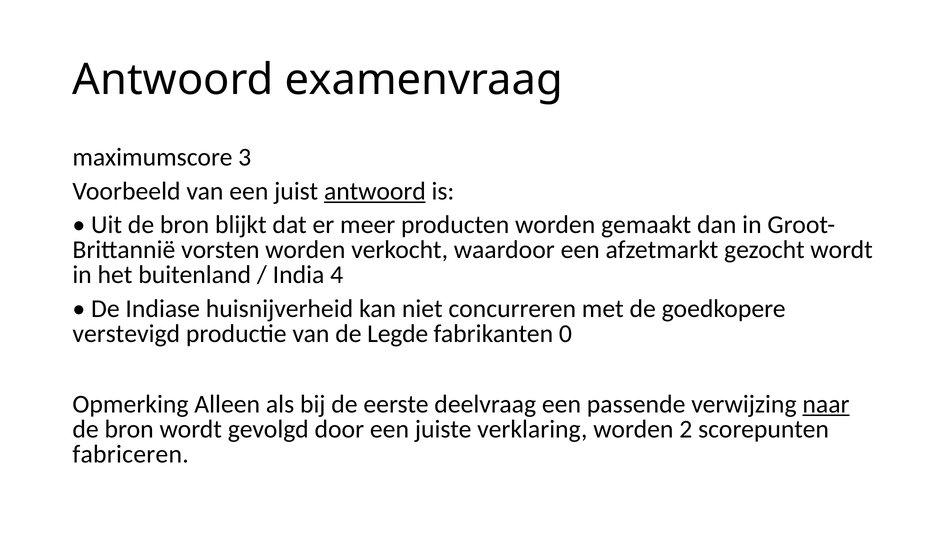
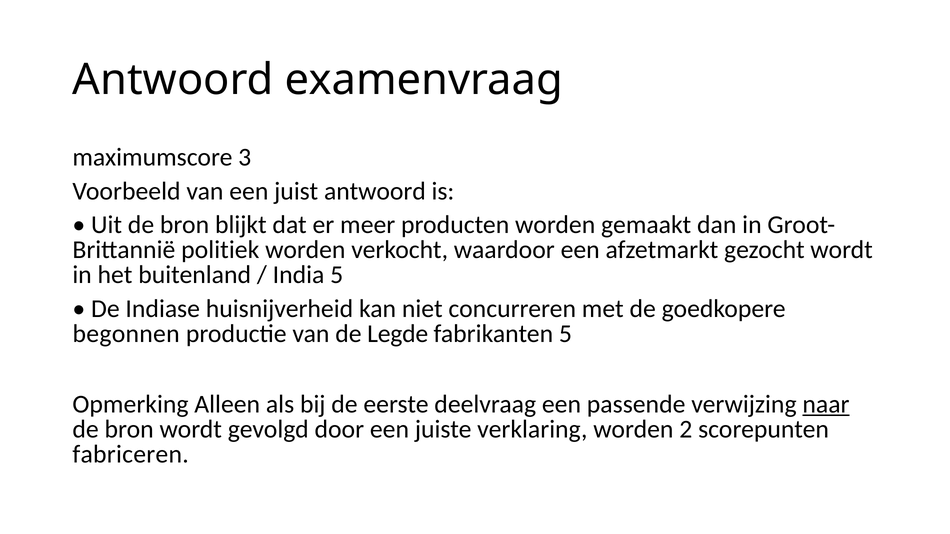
antwoord at (375, 191) underline: present -> none
vorsten: vorsten -> politiek
India 4: 4 -> 5
verstevigd: verstevigd -> begonnen
fabrikanten 0: 0 -> 5
